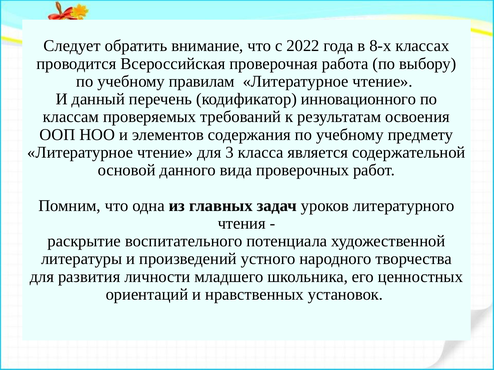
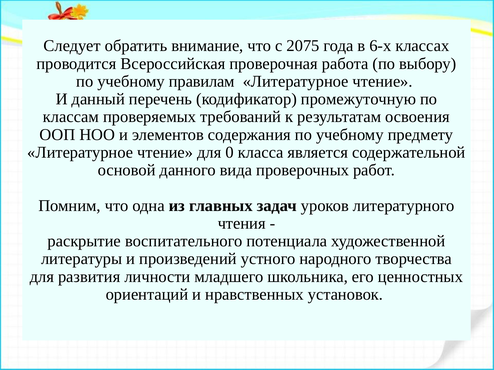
2022: 2022 -> 2075
8-х: 8-х -> 6-х
инновационного: инновационного -> промежуточную
3: 3 -> 0
